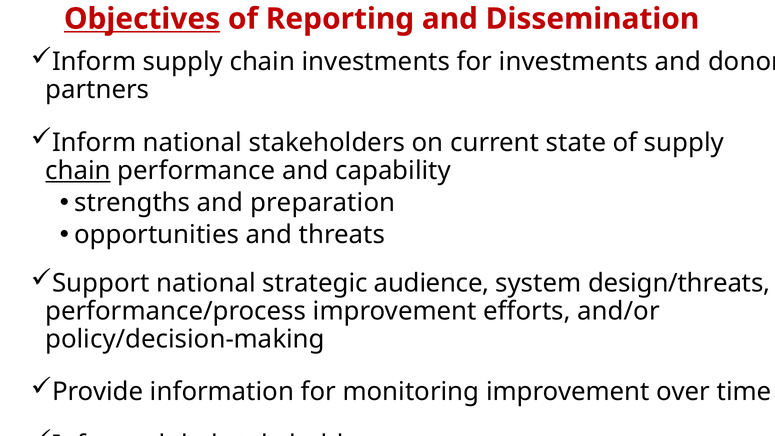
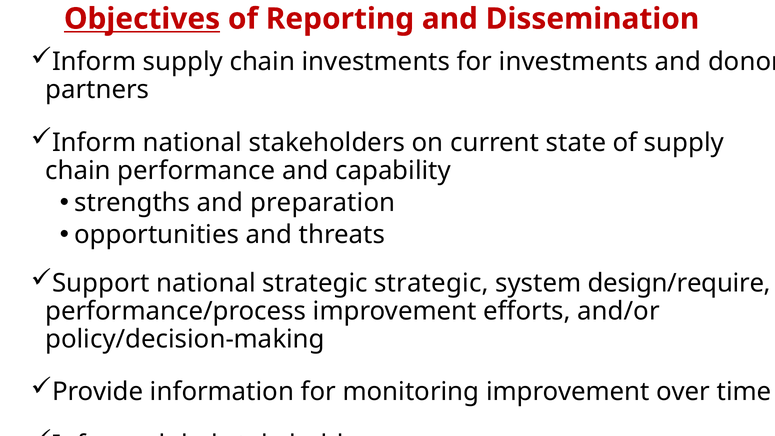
chain at (78, 171) underline: present -> none
strategic audience: audience -> strategic
design/threats: design/threats -> design/require
